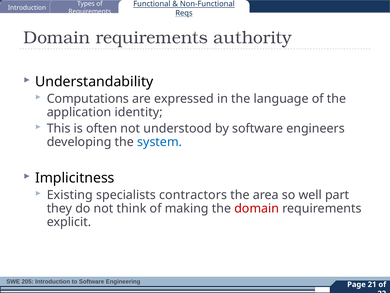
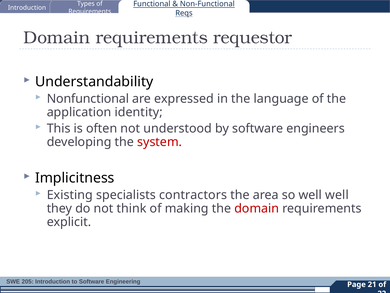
authority: authority -> requestor
Computations: Computations -> Nonfunctional
system colour: blue -> red
well part: part -> well
